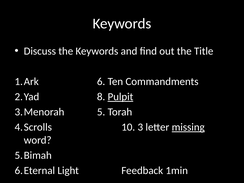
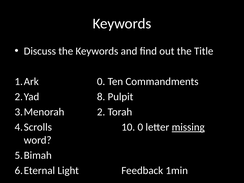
6 at (101, 82): 6 -> 0
Pulpit underline: present -> none
5: 5 -> 2
10 3: 3 -> 0
